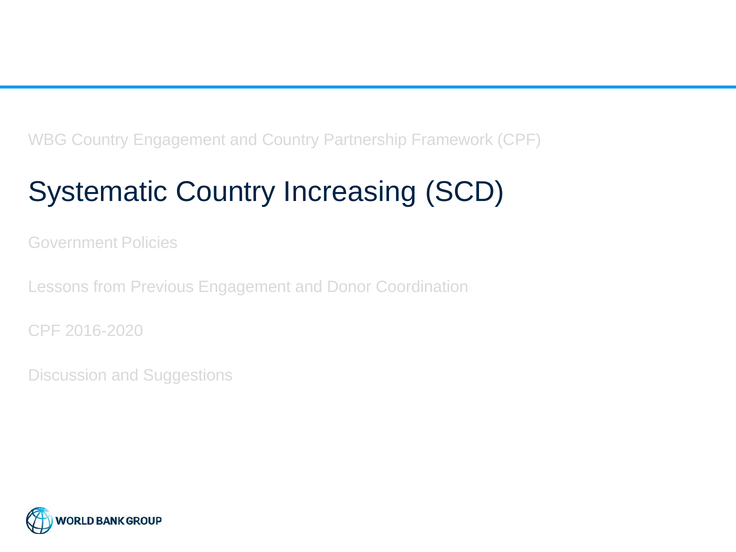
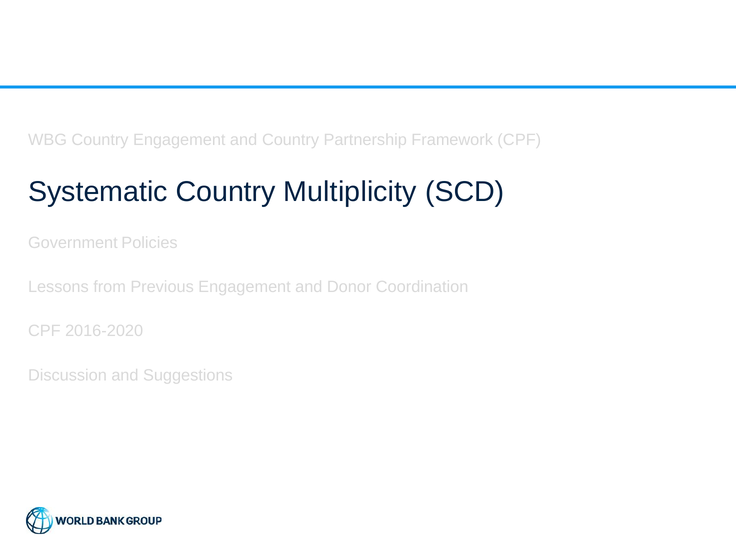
Increasing: Increasing -> Multiplicity
